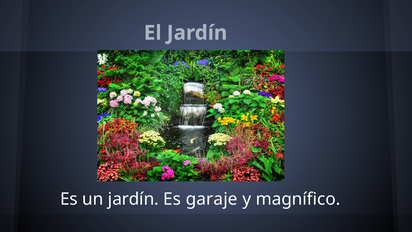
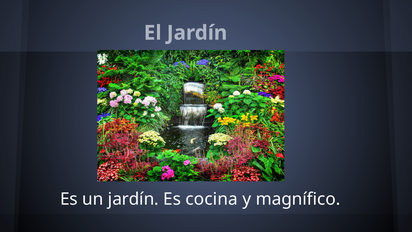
garaje: garaje -> cocina
